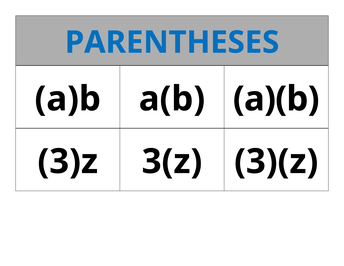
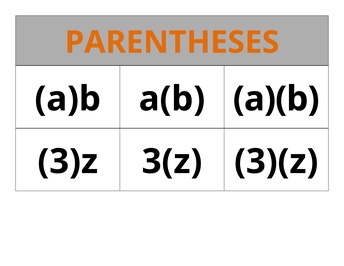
PARENTHESES colour: blue -> orange
